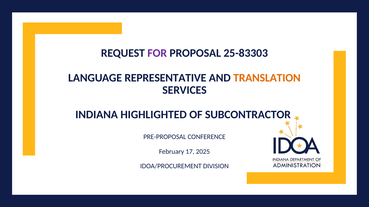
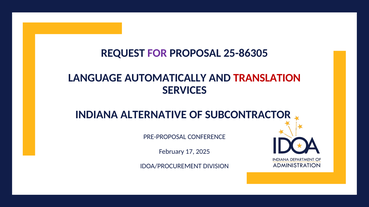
25-83303: 25-83303 -> 25-86305
REPRESENTATIVE: REPRESENTATIVE -> AUTOMATICALLY
TRANSLATION colour: orange -> red
HIGHLIGHTED: HIGHLIGHTED -> ALTERNATIVE
